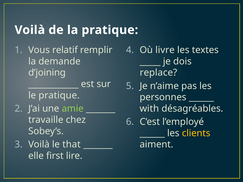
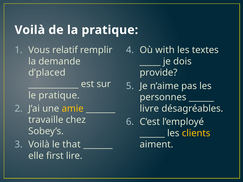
livre: livre -> with
d’joining: d’joining -> d’placed
replace: replace -> provide
amie colour: light green -> yellow
with: with -> livre
